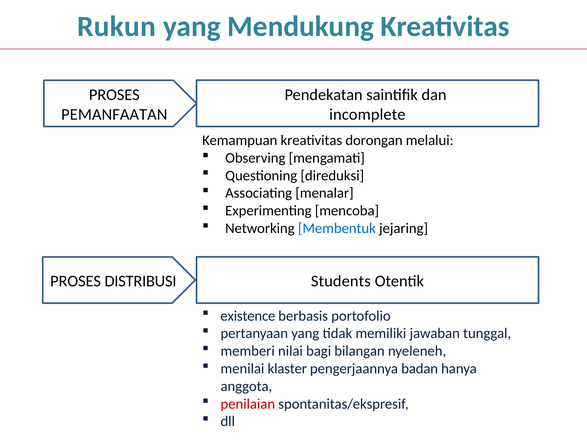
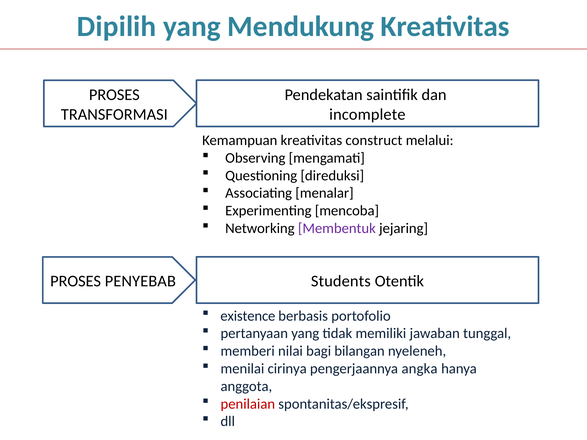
Rukun: Rukun -> Dipilih
PEMANFAATAN: PEMANFAATAN -> TRANSFORMASI
dorongan: dorongan -> construct
Membentuk colour: blue -> purple
DISTRIBUSI: DISTRIBUSI -> PENYEBAB
klaster: klaster -> cirinya
badan: badan -> angka
